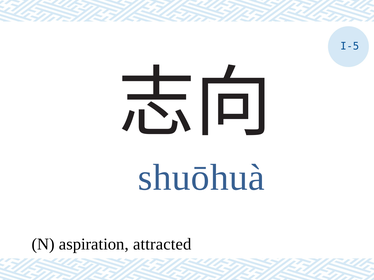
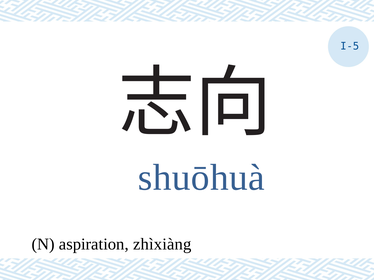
attracted: attracted -> zhìxiàng
